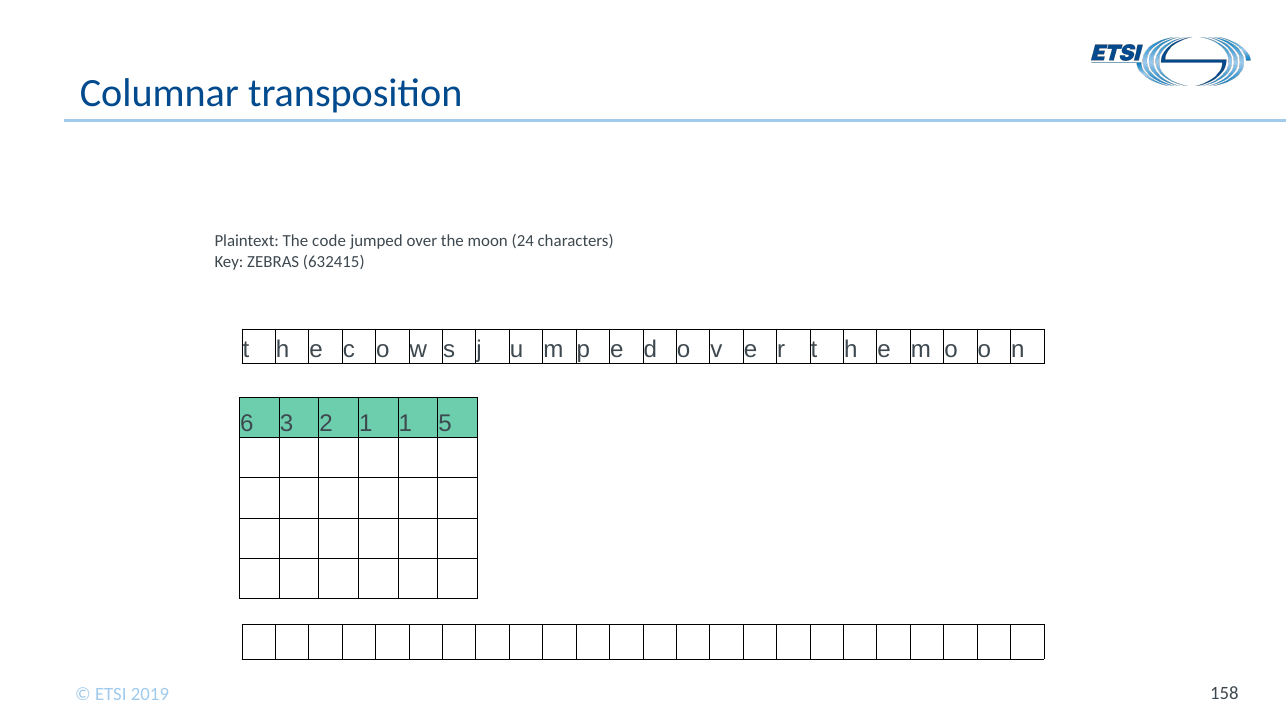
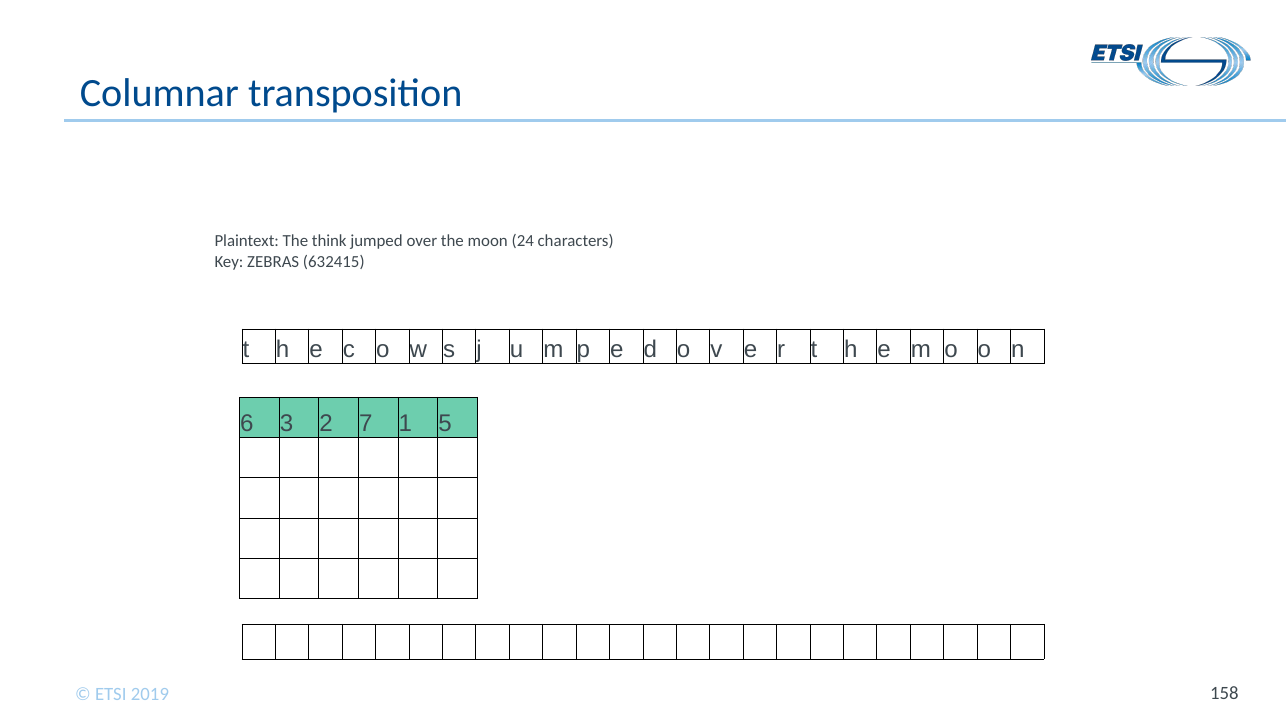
code: code -> think
2 1: 1 -> 7
